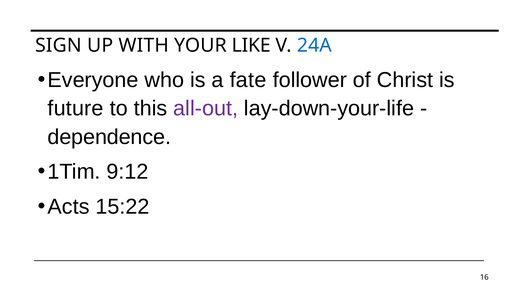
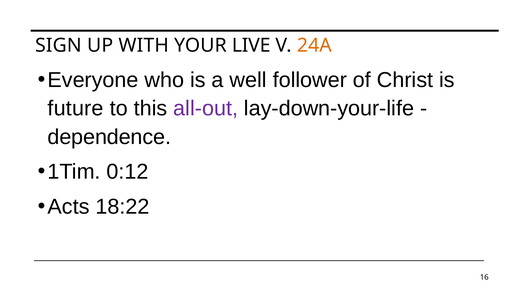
LIKE: LIKE -> LIVE
24A colour: blue -> orange
fate: fate -> well
9:12: 9:12 -> 0:12
15:22: 15:22 -> 18:22
